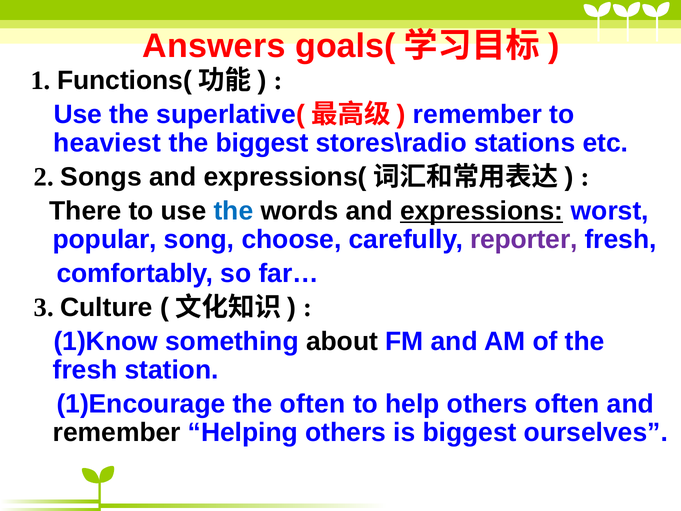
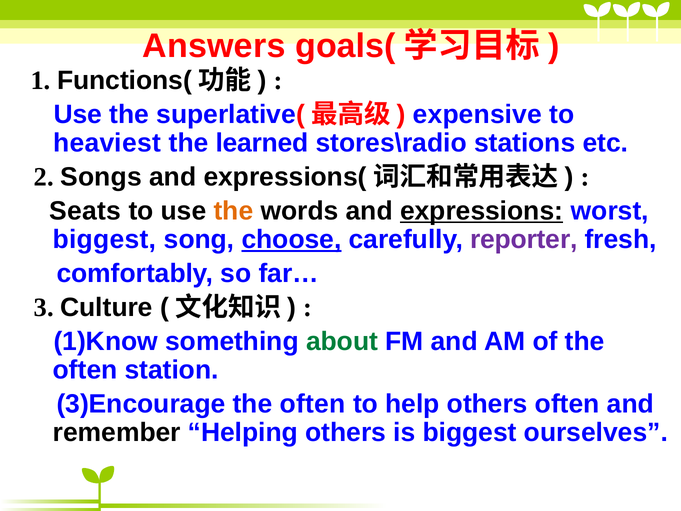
remember at (477, 114): remember -> expensive
the biggest: biggest -> learned
There: There -> Seats
the at (233, 211) colour: blue -> orange
popular at (105, 240): popular -> biggest
choose underline: none -> present
about colour: black -> green
fresh at (85, 370): fresh -> often
1)Encourage: 1)Encourage -> 3)Encourage
